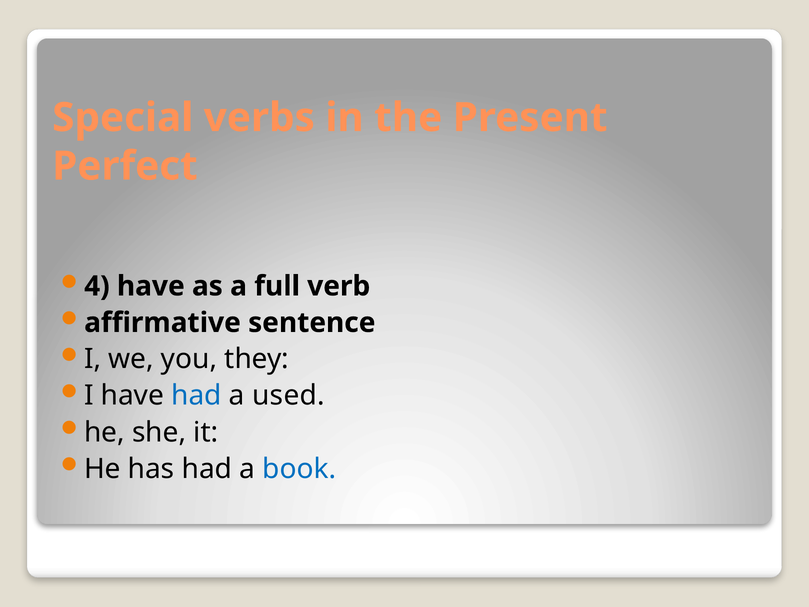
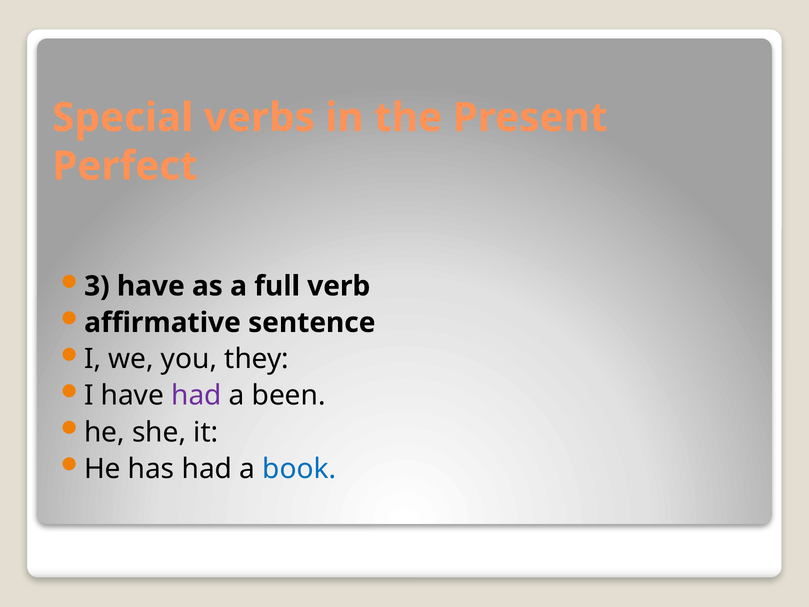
4: 4 -> 3
had at (196, 396) colour: blue -> purple
used: used -> been
